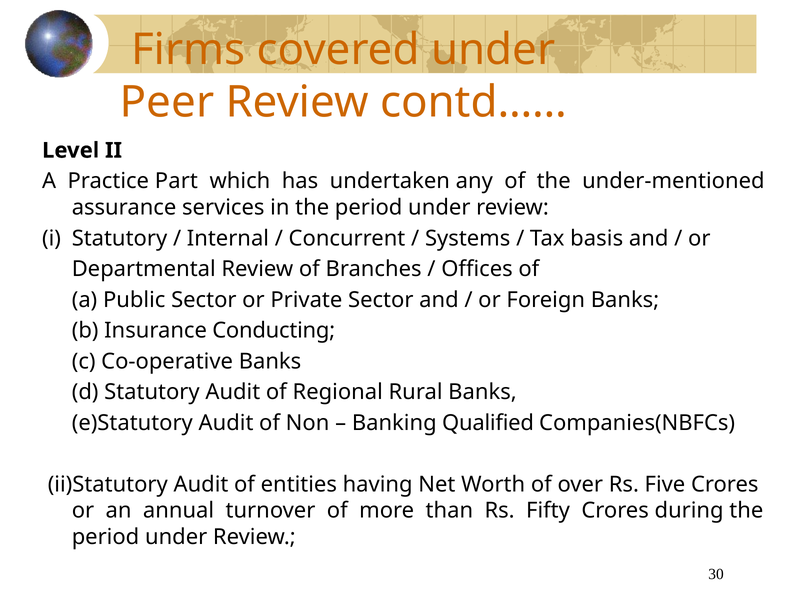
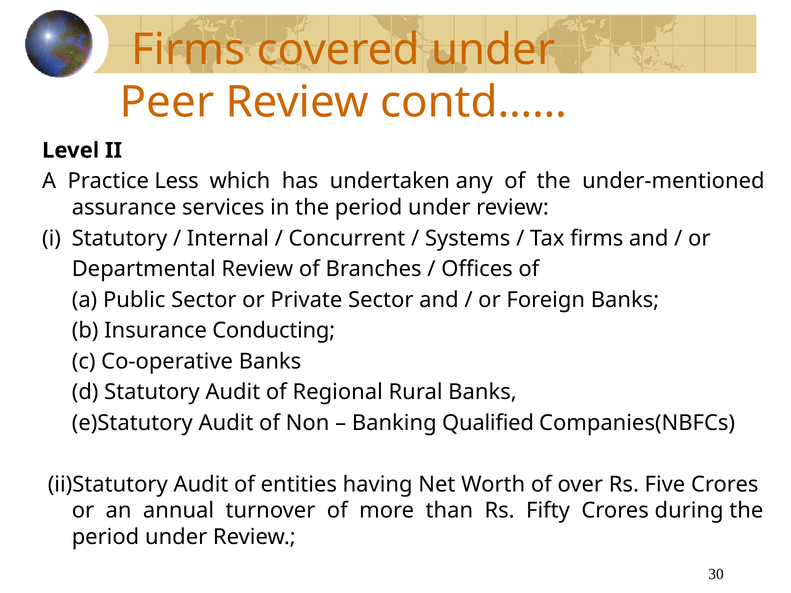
Part: Part -> Less
Tax basis: basis -> firms
